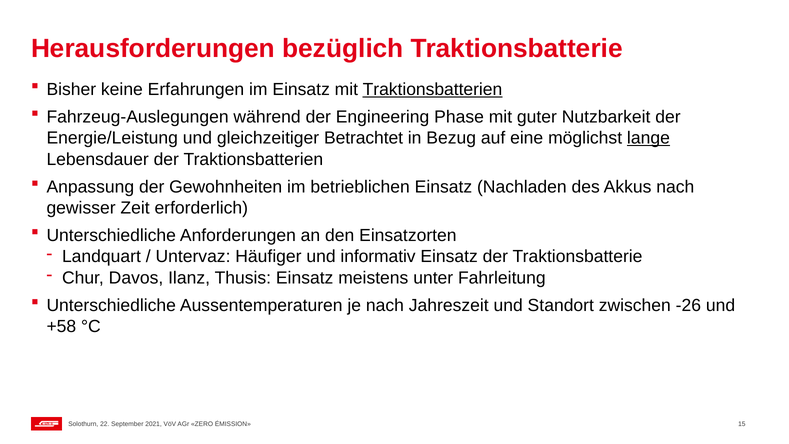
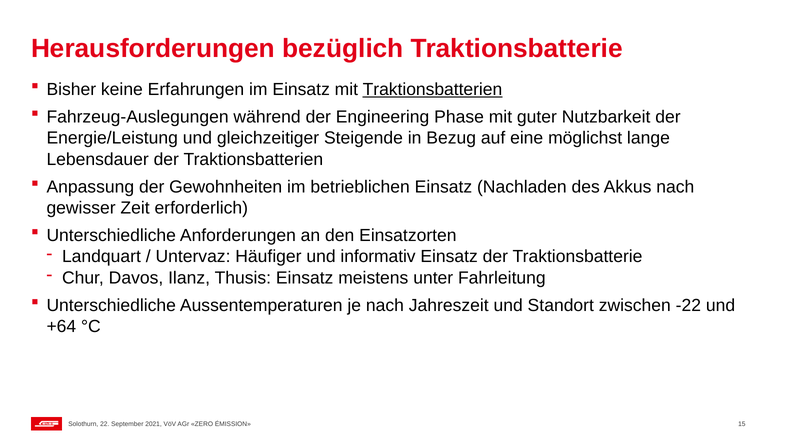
Betrachtet: Betrachtet -> Steigende
lange underline: present -> none
-26: -26 -> -22
+58: +58 -> +64
